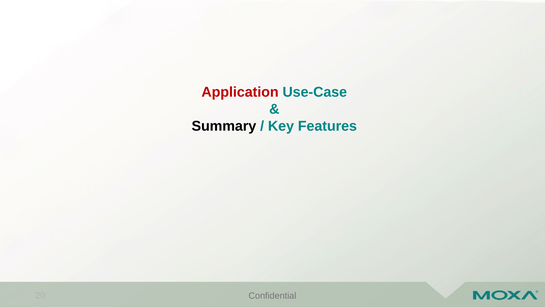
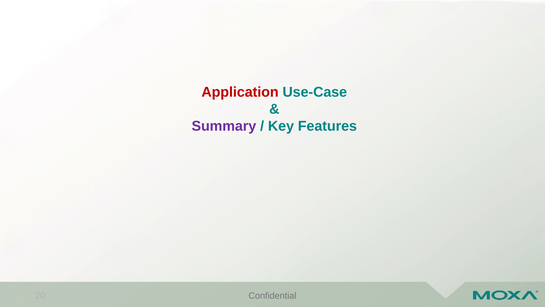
Summary colour: black -> purple
